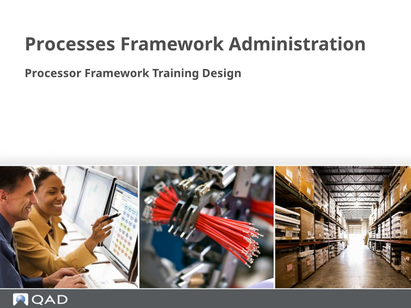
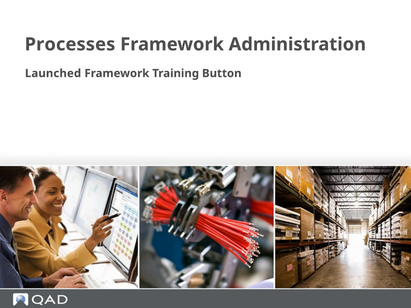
Processor: Processor -> Launched
Design: Design -> Button
